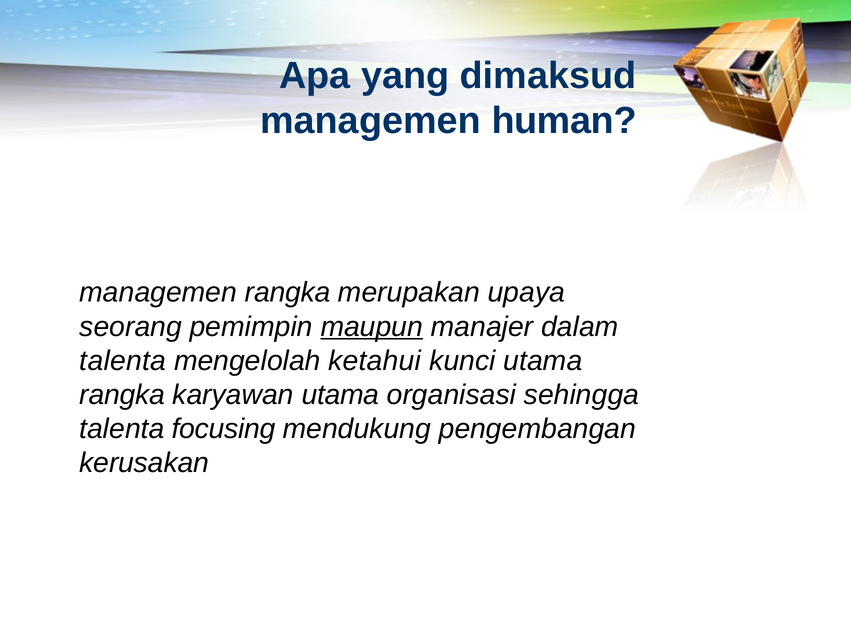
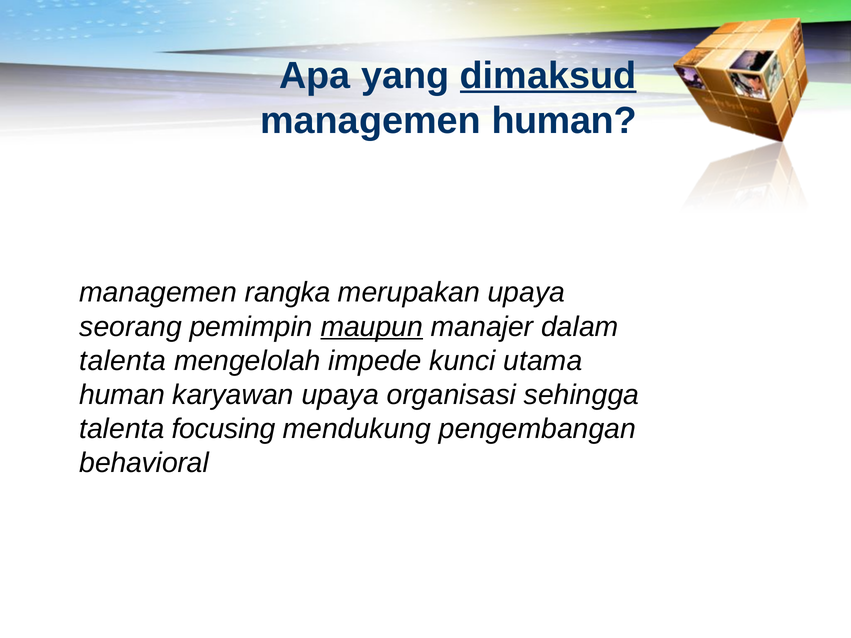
dimaksud underline: none -> present
ketahui: ketahui -> impede
rangka at (122, 395): rangka -> human
karyawan utama: utama -> upaya
kerusakan: kerusakan -> behavioral
